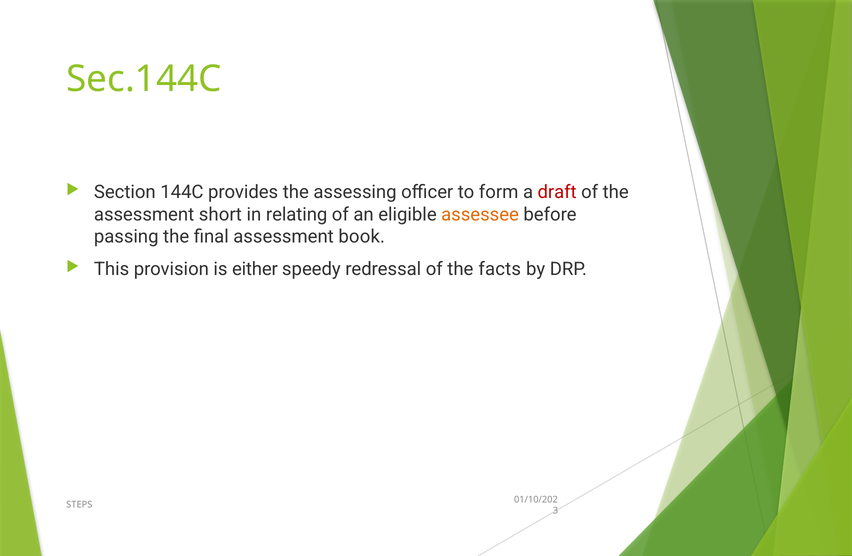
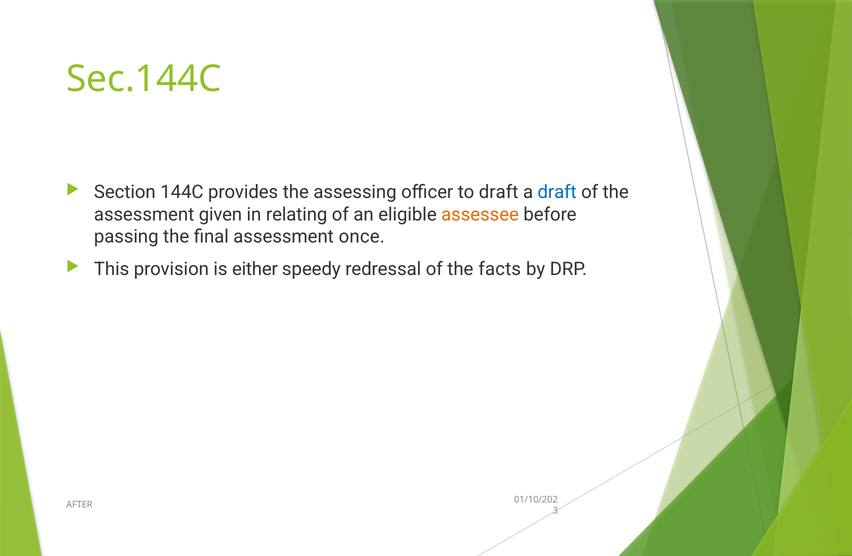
to form: form -> draft
draft at (557, 192) colour: red -> blue
short: short -> given
book: book -> once
STEPS: STEPS -> AFTER
